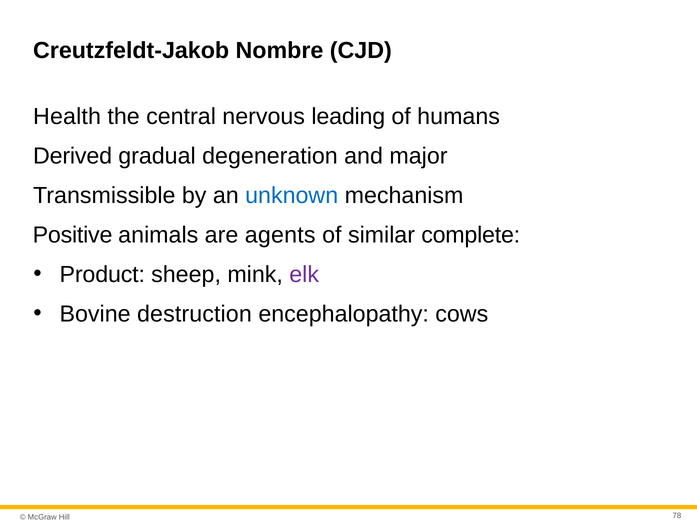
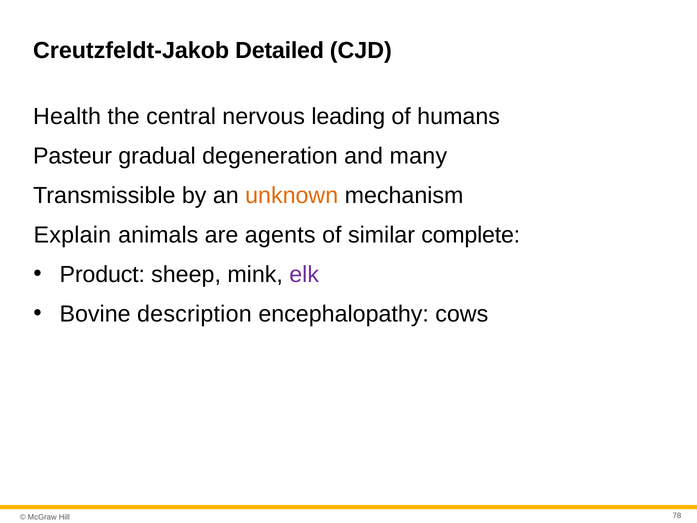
Nombre: Nombre -> Detailed
Derived: Derived -> Pasteur
major: major -> many
unknown colour: blue -> orange
Positive: Positive -> Explain
destruction: destruction -> description
